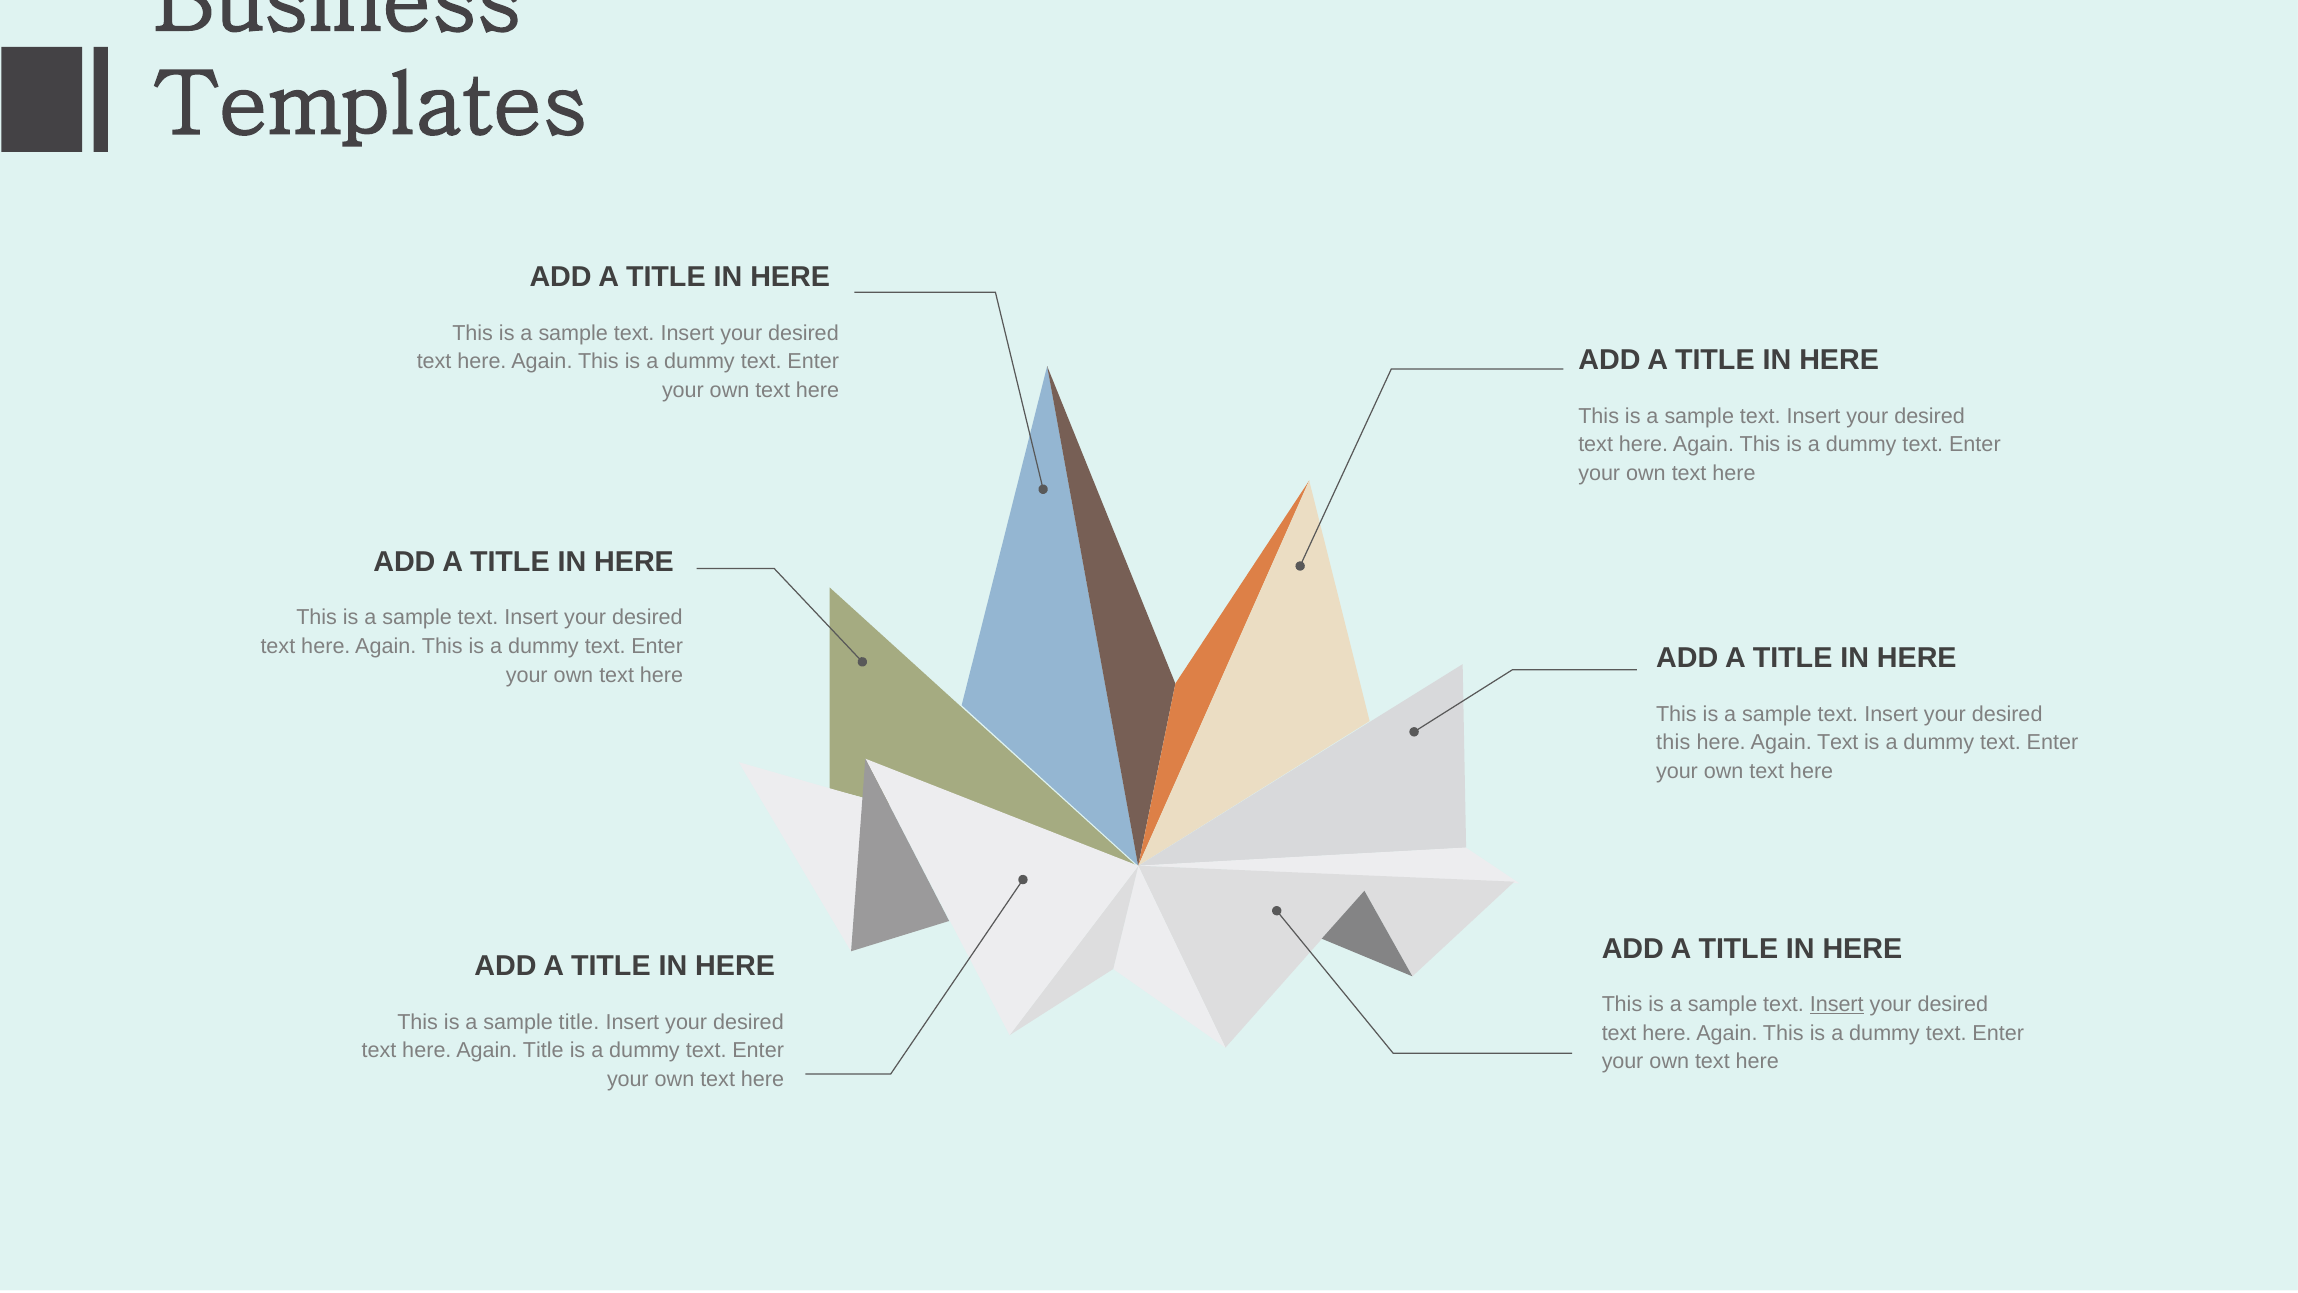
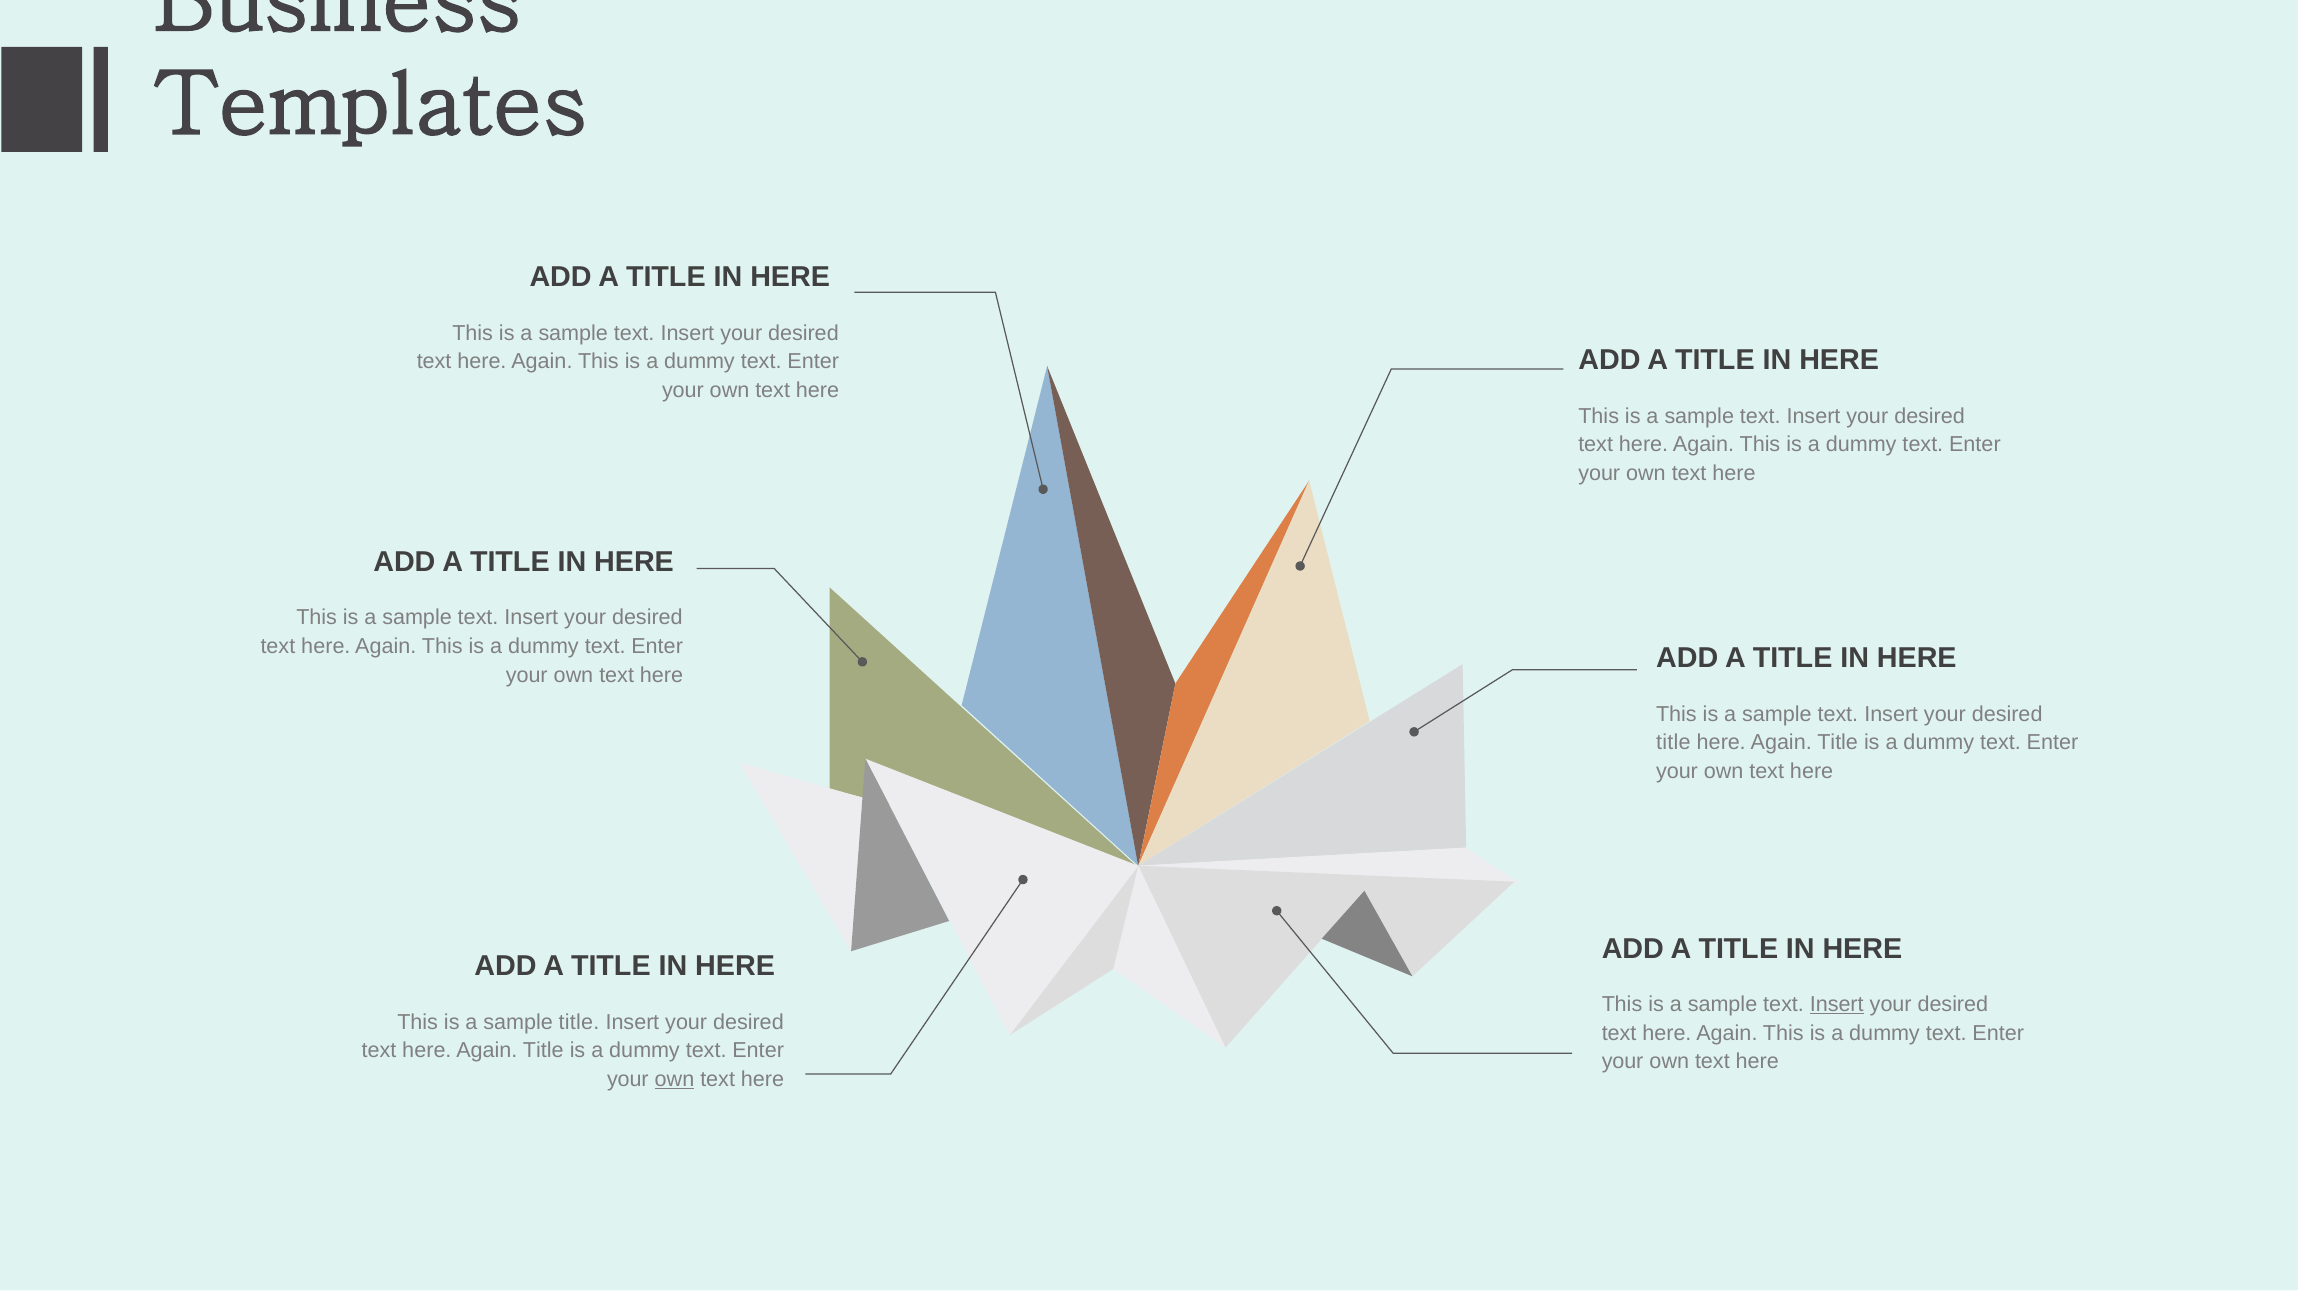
this at (1673, 742): this -> title
Text at (1838, 742): Text -> Title
own at (674, 1079) underline: none -> present
